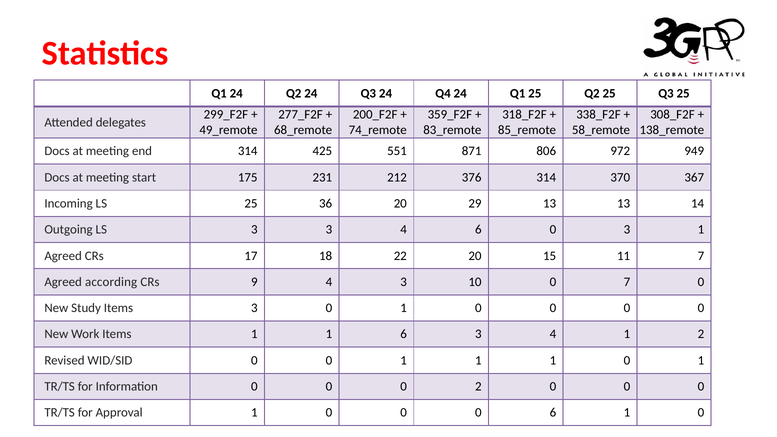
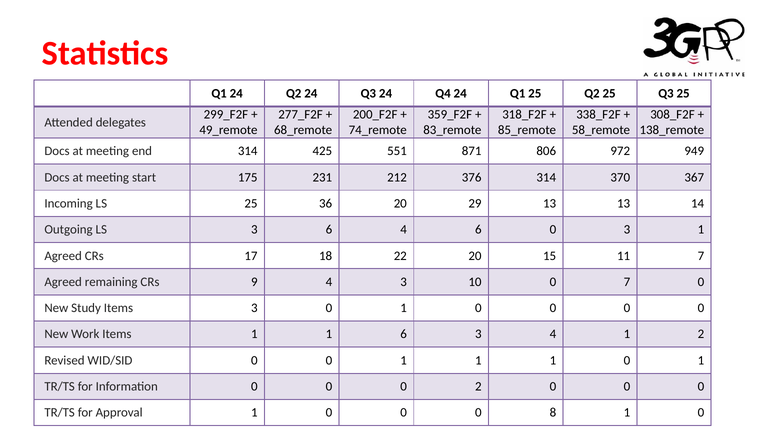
3 3: 3 -> 6
according: according -> remaining
0 6: 6 -> 8
